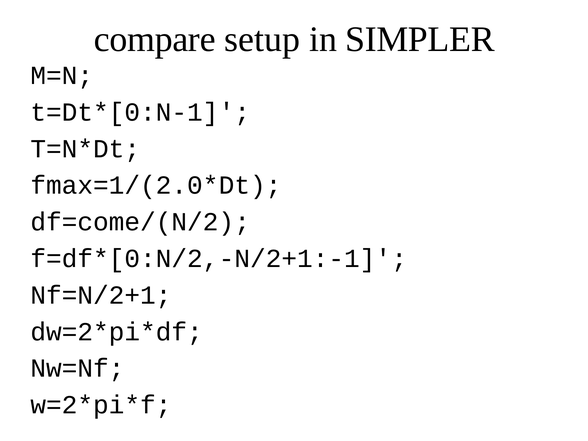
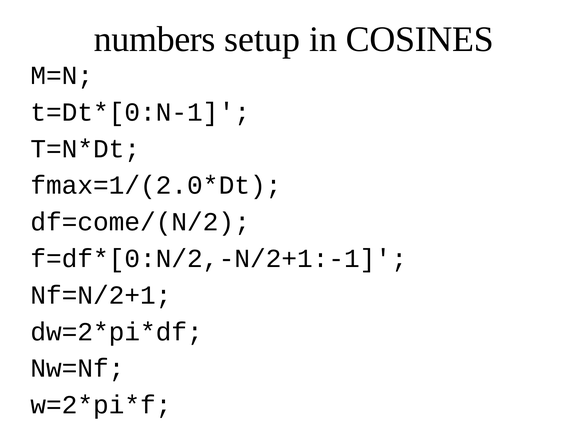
compare: compare -> numbers
SIMPLER: SIMPLER -> COSINES
